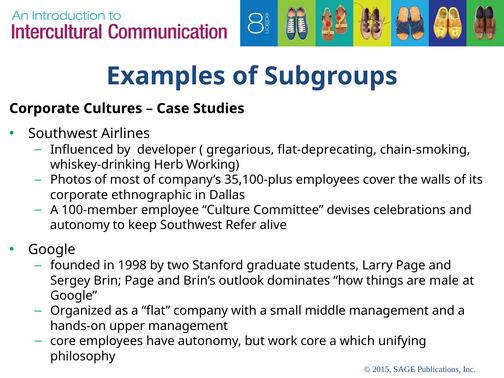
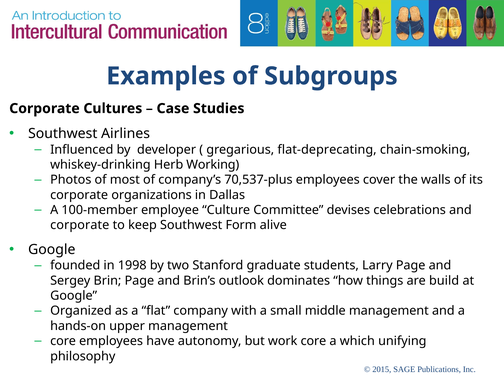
35,100-plus: 35,100-plus -> 70,537-plus
ethnographic: ethnographic -> organizations
autonomy at (80, 225): autonomy -> corporate
Refer: Refer -> Form
male: male -> build
